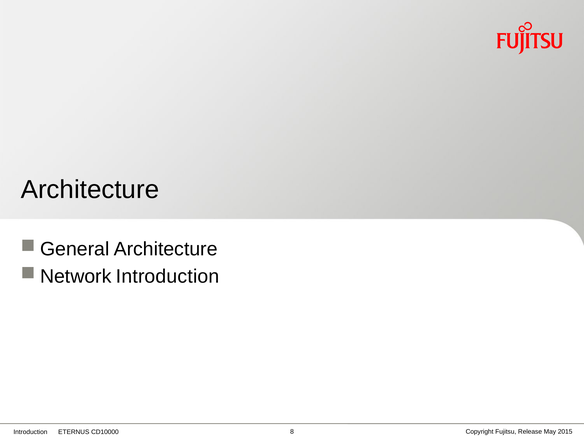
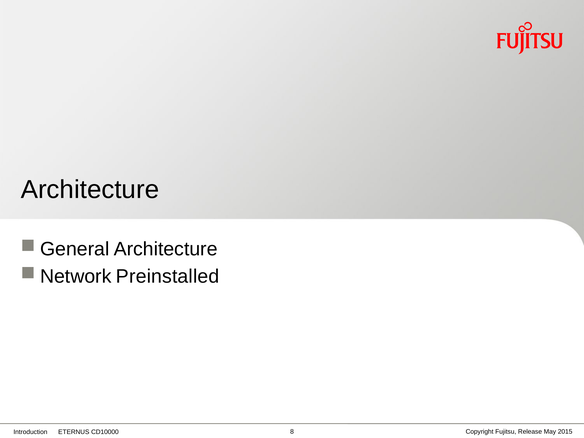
Introduction at (168, 276): Introduction -> Preinstalled
